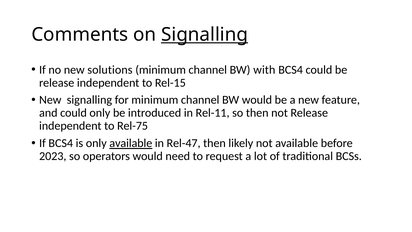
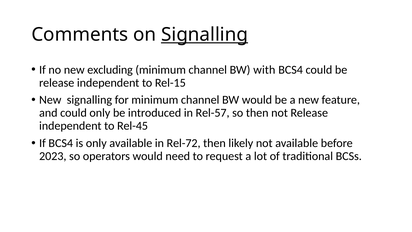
solutions: solutions -> excluding
Rel-11: Rel-11 -> Rel-57
Rel-75: Rel-75 -> Rel-45
available at (131, 143) underline: present -> none
Rel-47: Rel-47 -> Rel-72
